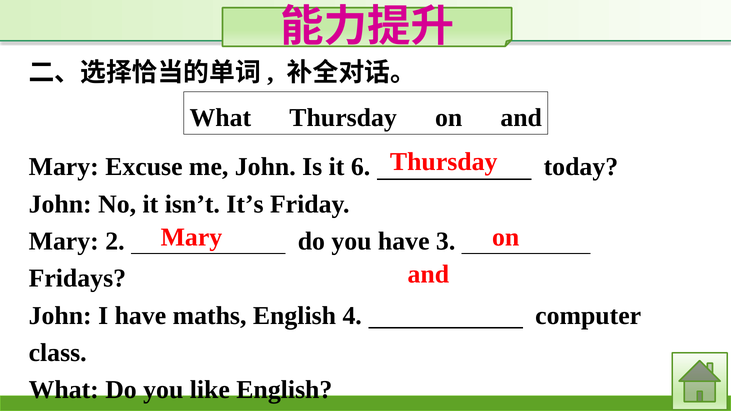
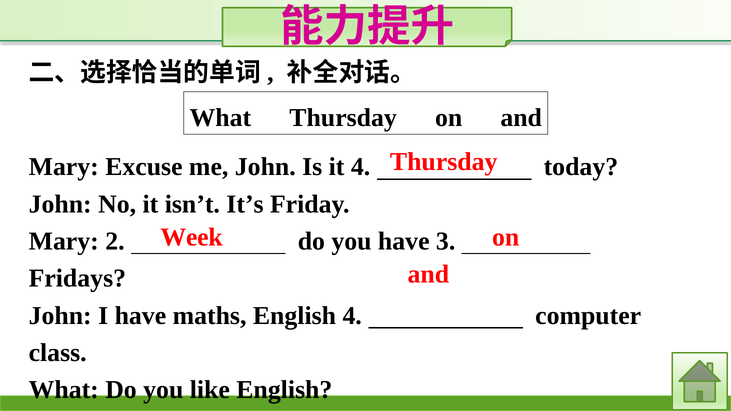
it 6: 6 -> 4
Mary at (191, 238): Mary -> Week
